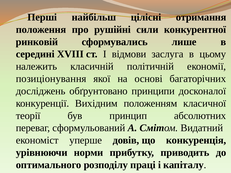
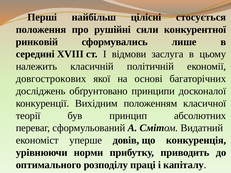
отримання: отримання -> стосується
позиціонування: позиціонування -> довгострокових
